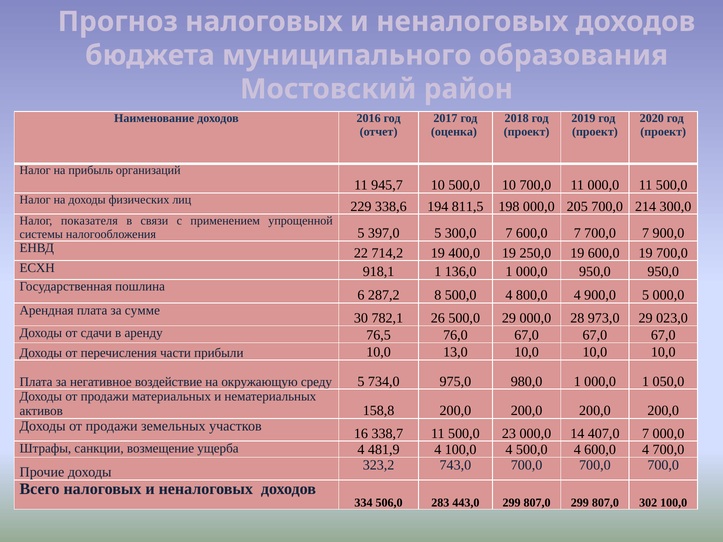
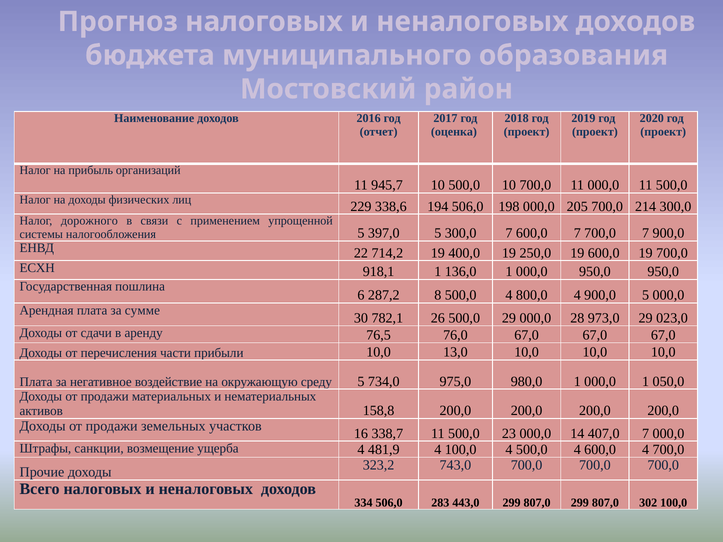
194 811,5: 811,5 -> 506,0
показателя: показателя -> дорожного
